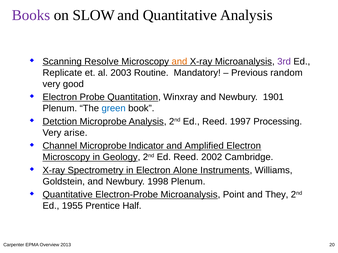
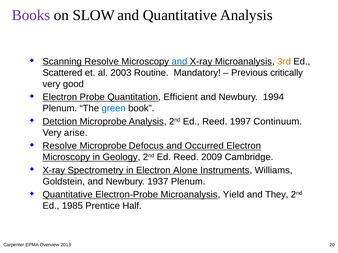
and at (179, 62) colour: orange -> blue
3rd colour: purple -> orange
Replicate: Replicate -> Scattered
random: random -> critically
Winxray: Winxray -> Efficient
1901: 1901 -> 1994
Processing: Processing -> Continuum
Channel at (60, 146): Channel -> Resolve
Indicator: Indicator -> Defocus
Amplified: Amplified -> Occurred
2002: 2002 -> 2009
1998: 1998 -> 1937
Point: Point -> Yield
1955: 1955 -> 1985
